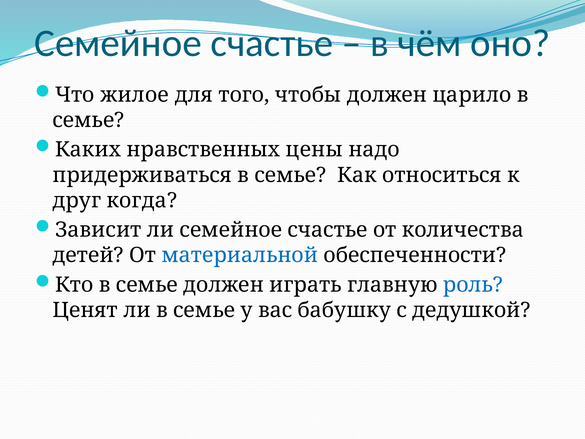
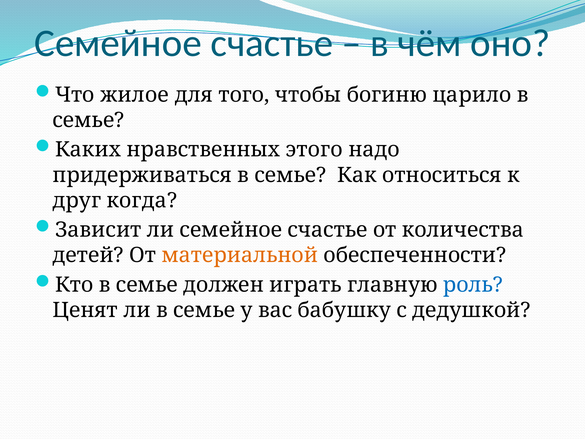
чтобы должен: должен -> богиню
цены: цены -> этого
материальной colour: blue -> orange
